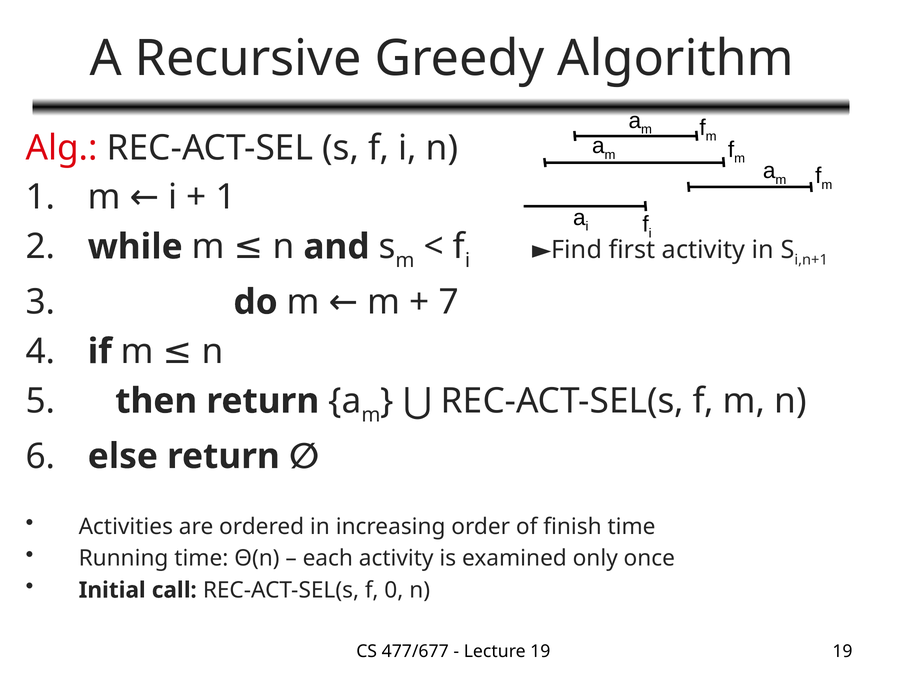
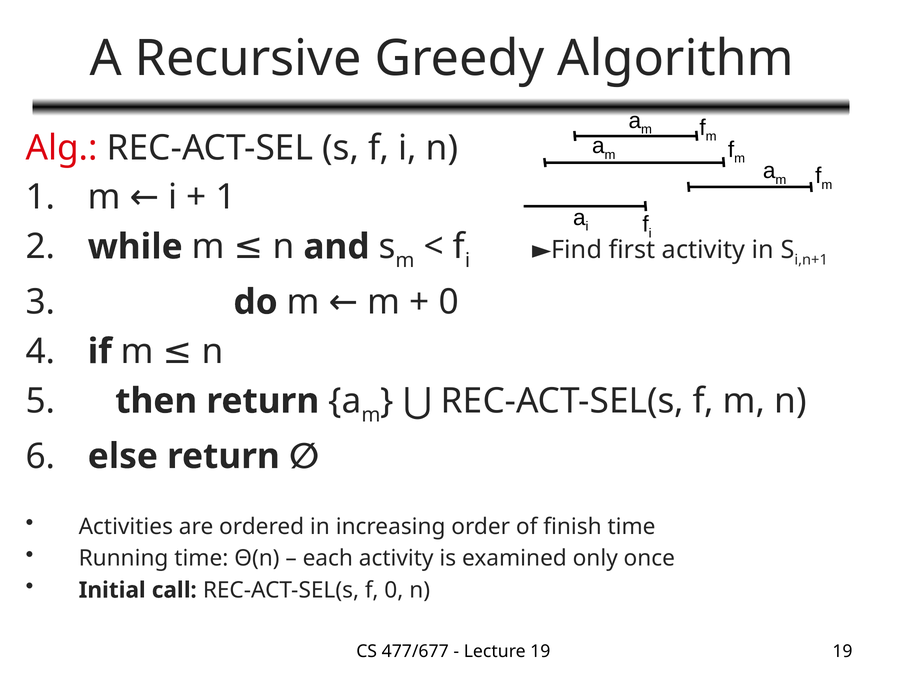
7 at (449, 302): 7 -> 0
